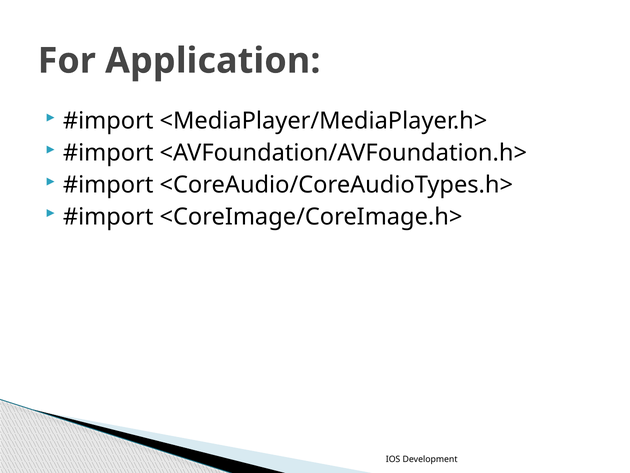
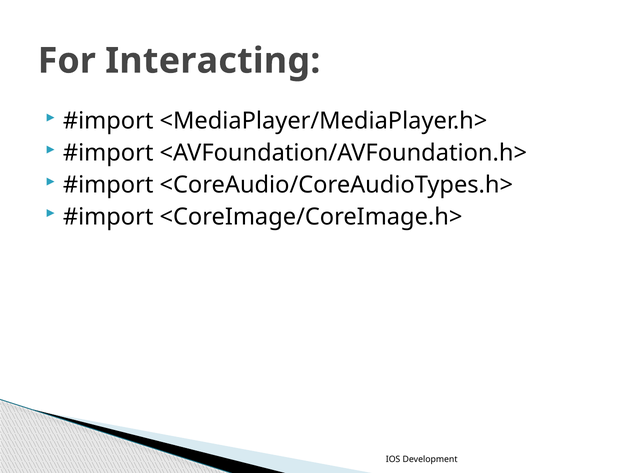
Application: Application -> Interacting
